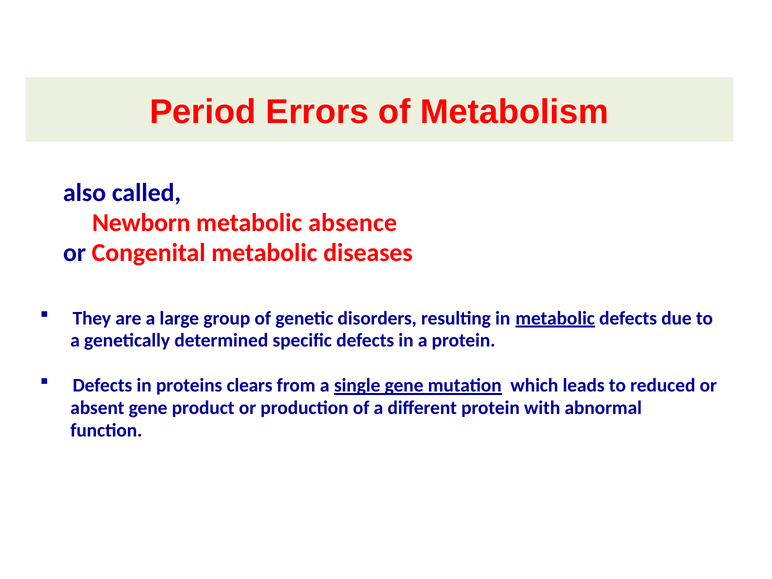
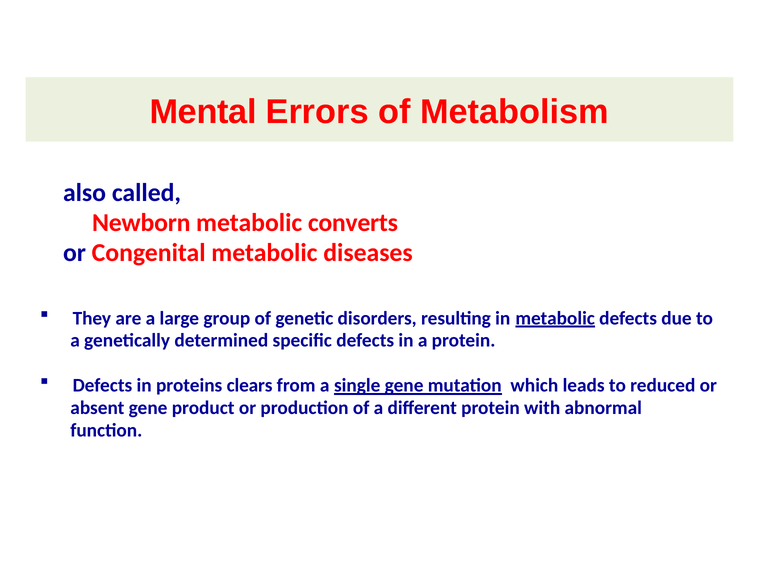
Period: Period -> Mental
absence: absence -> converts
